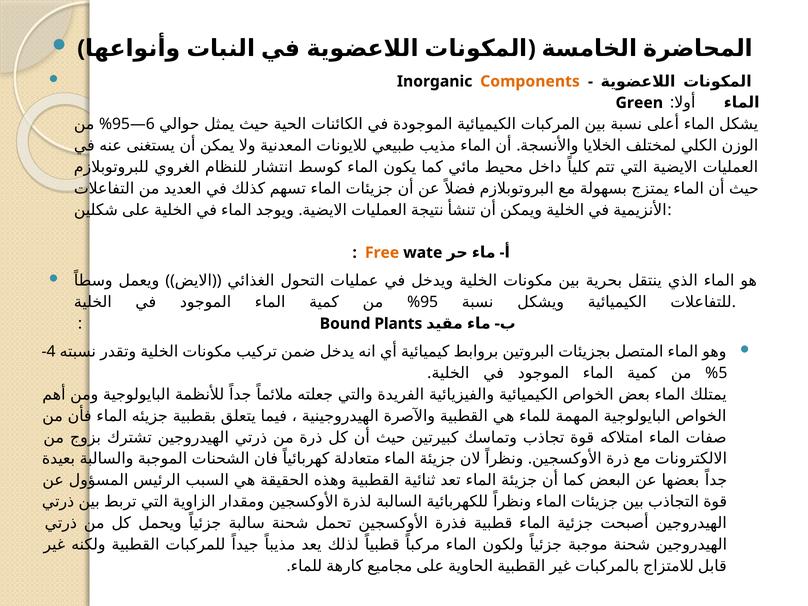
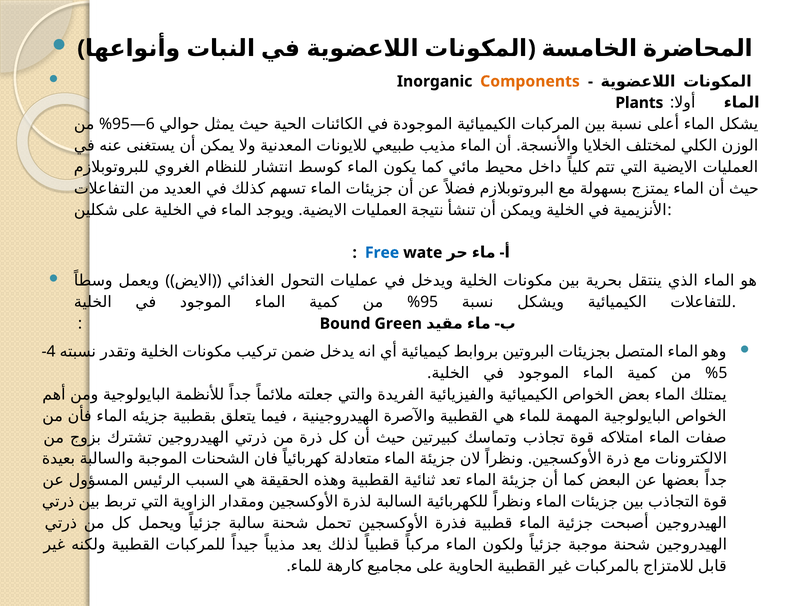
Green: Green -> Plants
Free colour: orange -> blue
Plants: Plants -> Green
